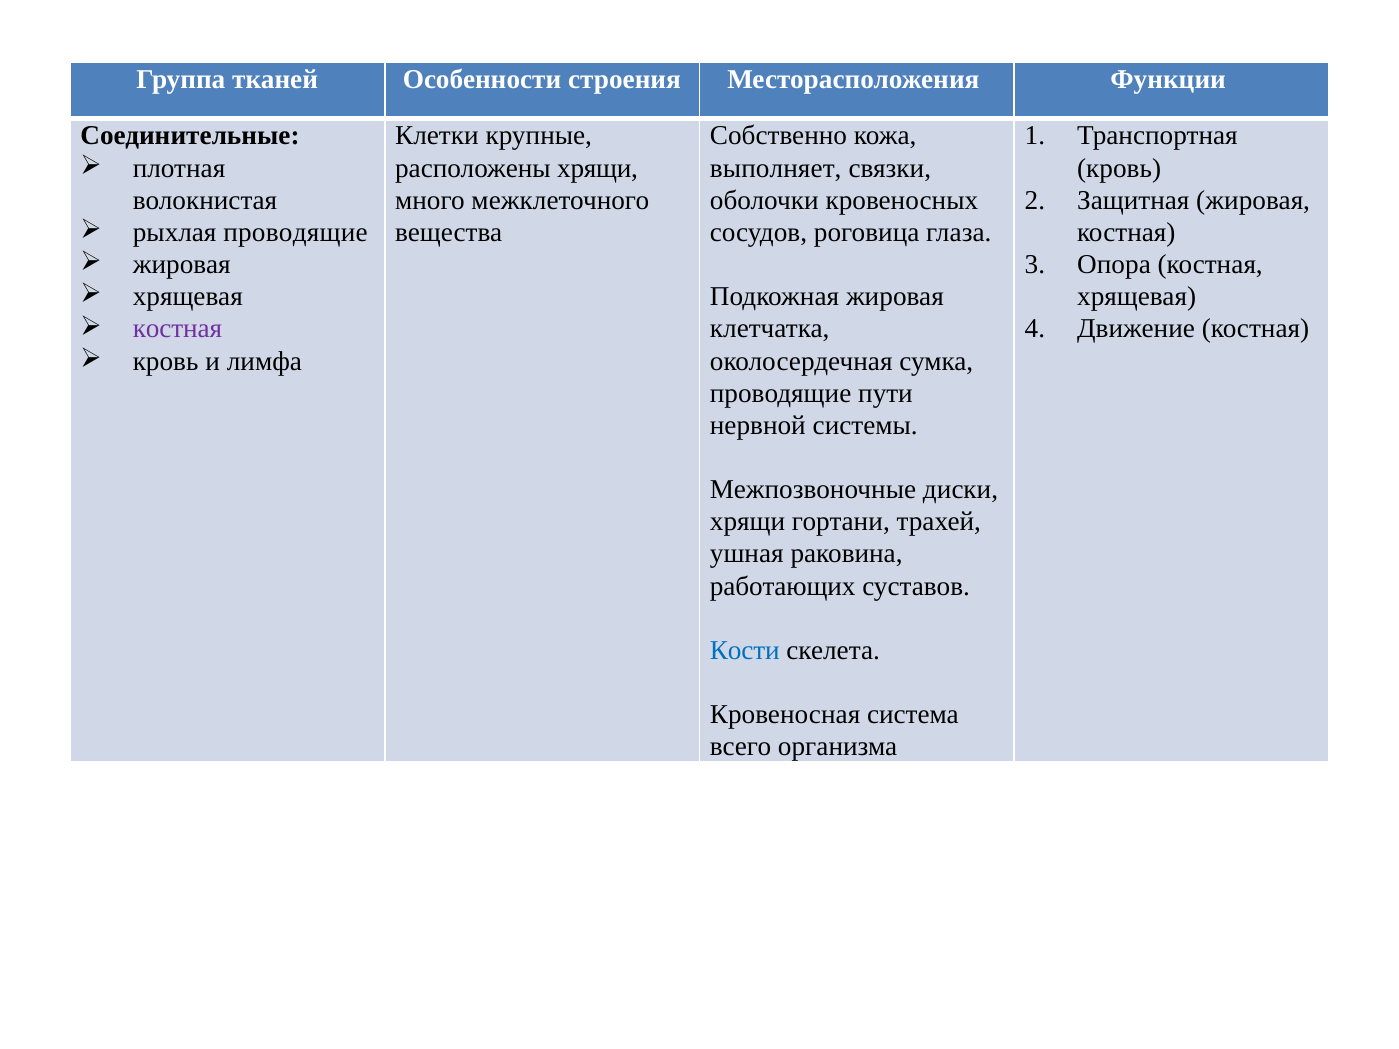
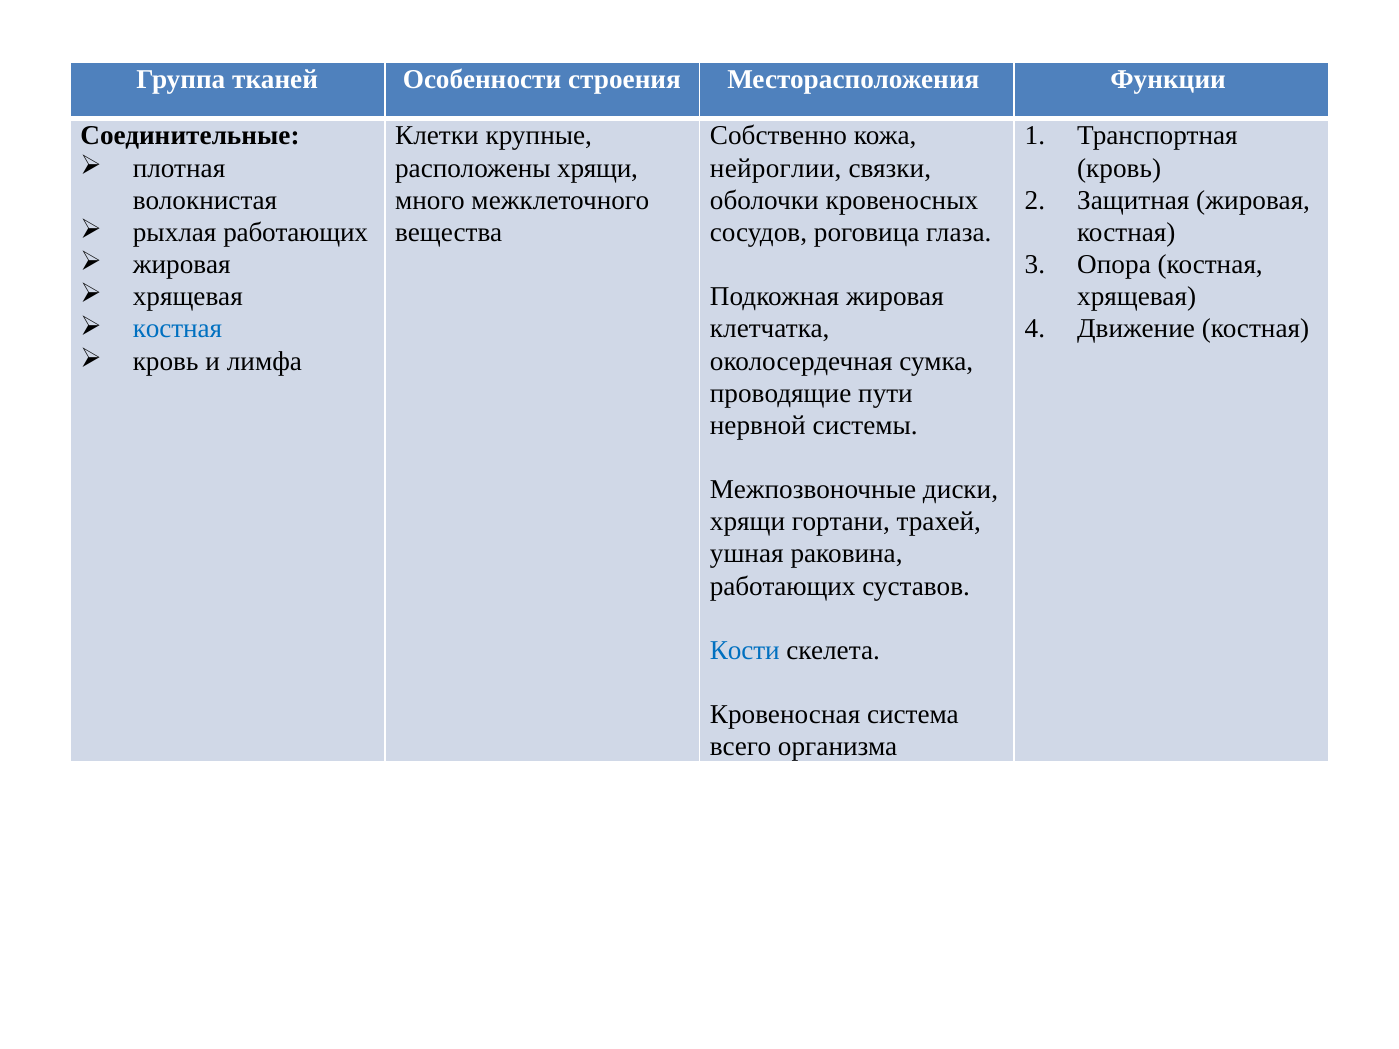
выполняет: выполняет -> нейроглии
рыхлая проводящие: проводящие -> работающих
костная at (178, 329) colour: purple -> blue
